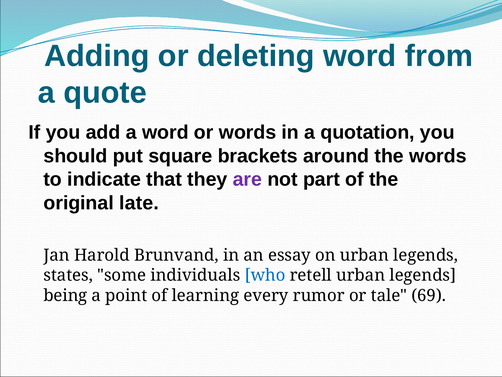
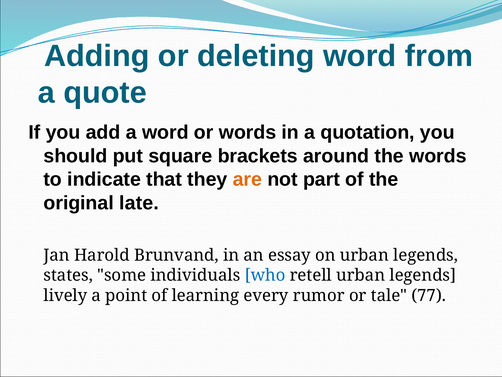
are colour: purple -> orange
being: being -> lively
69: 69 -> 77
